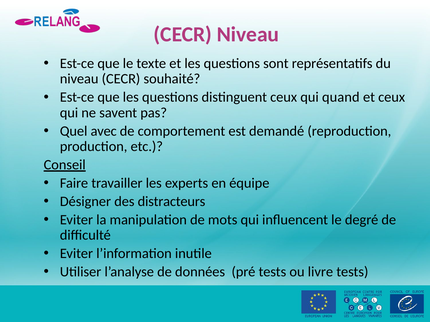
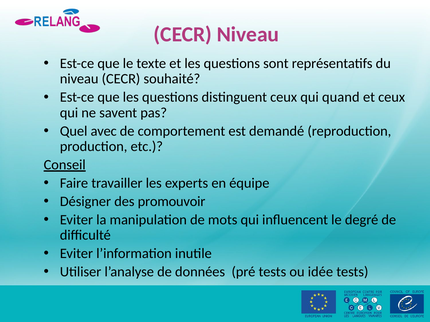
distracteurs: distracteurs -> promouvoir
livre: livre -> idée
